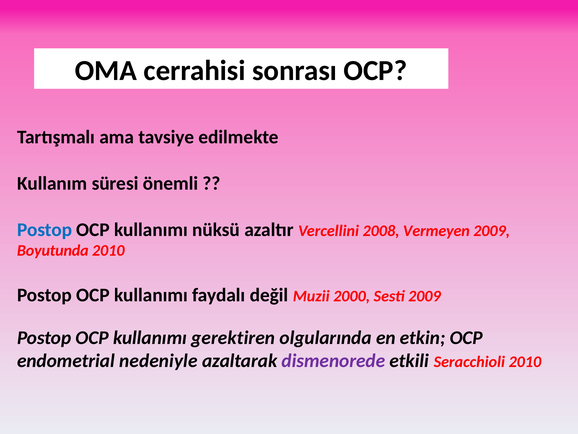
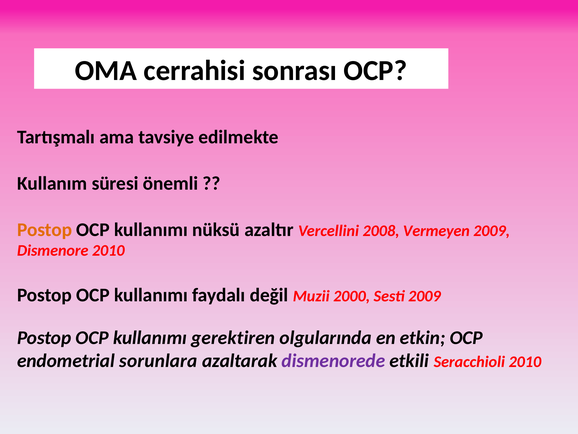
Postop at (45, 229) colour: blue -> orange
Boyutunda: Boyutunda -> Dismenore
nedeniyle: nedeniyle -> sorunlara
